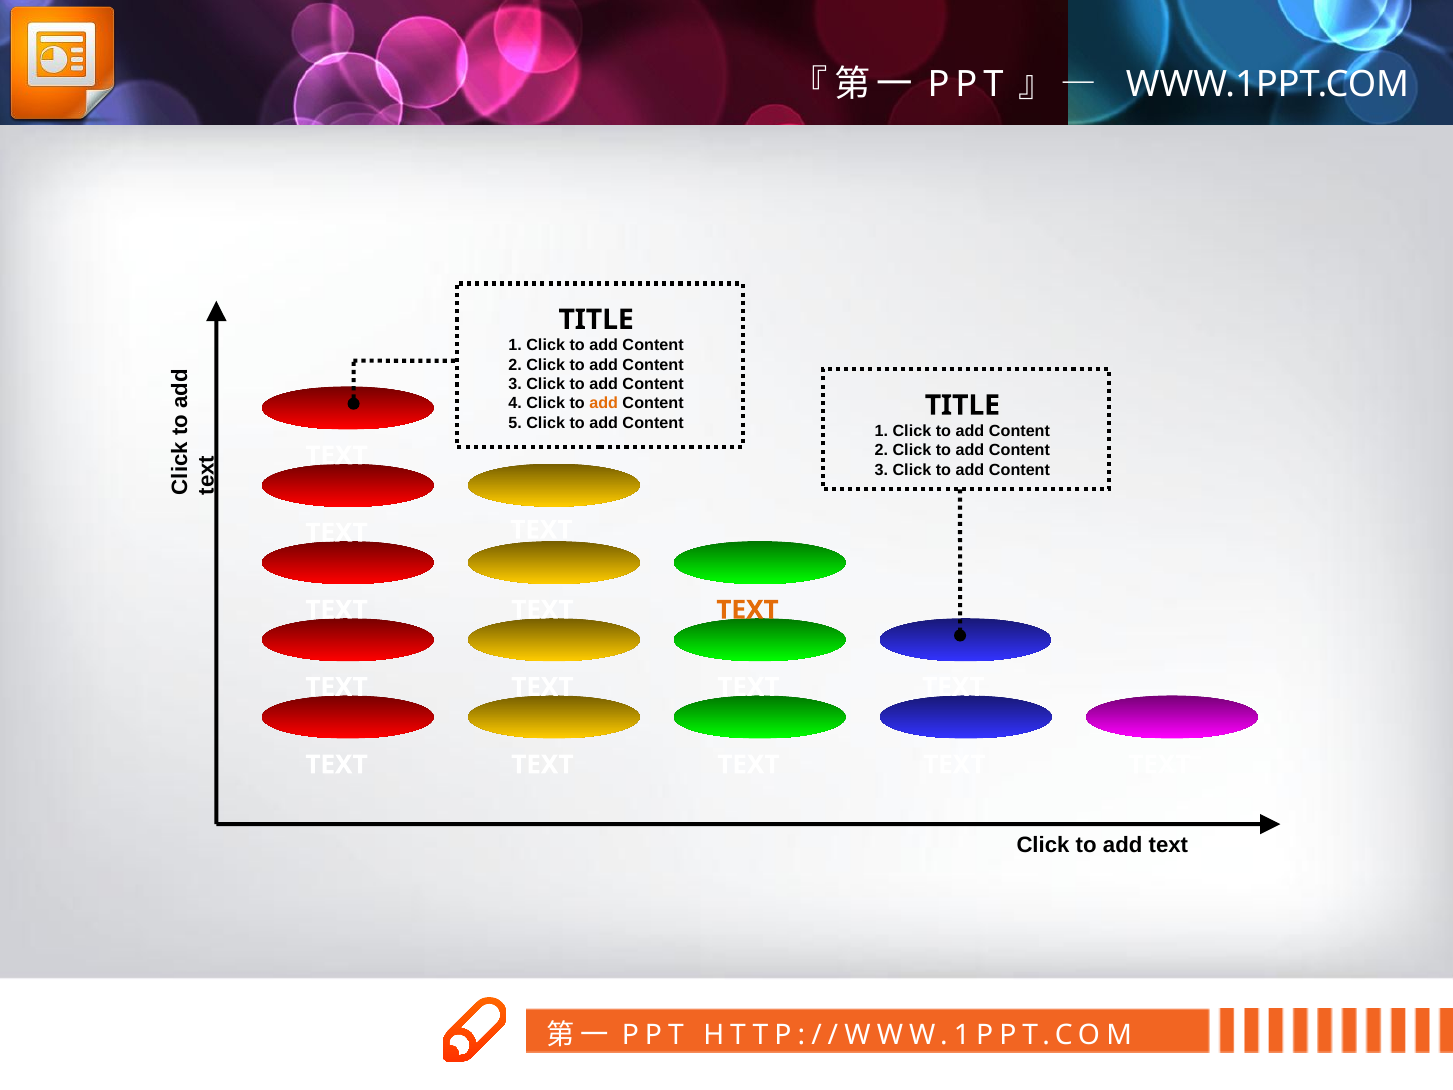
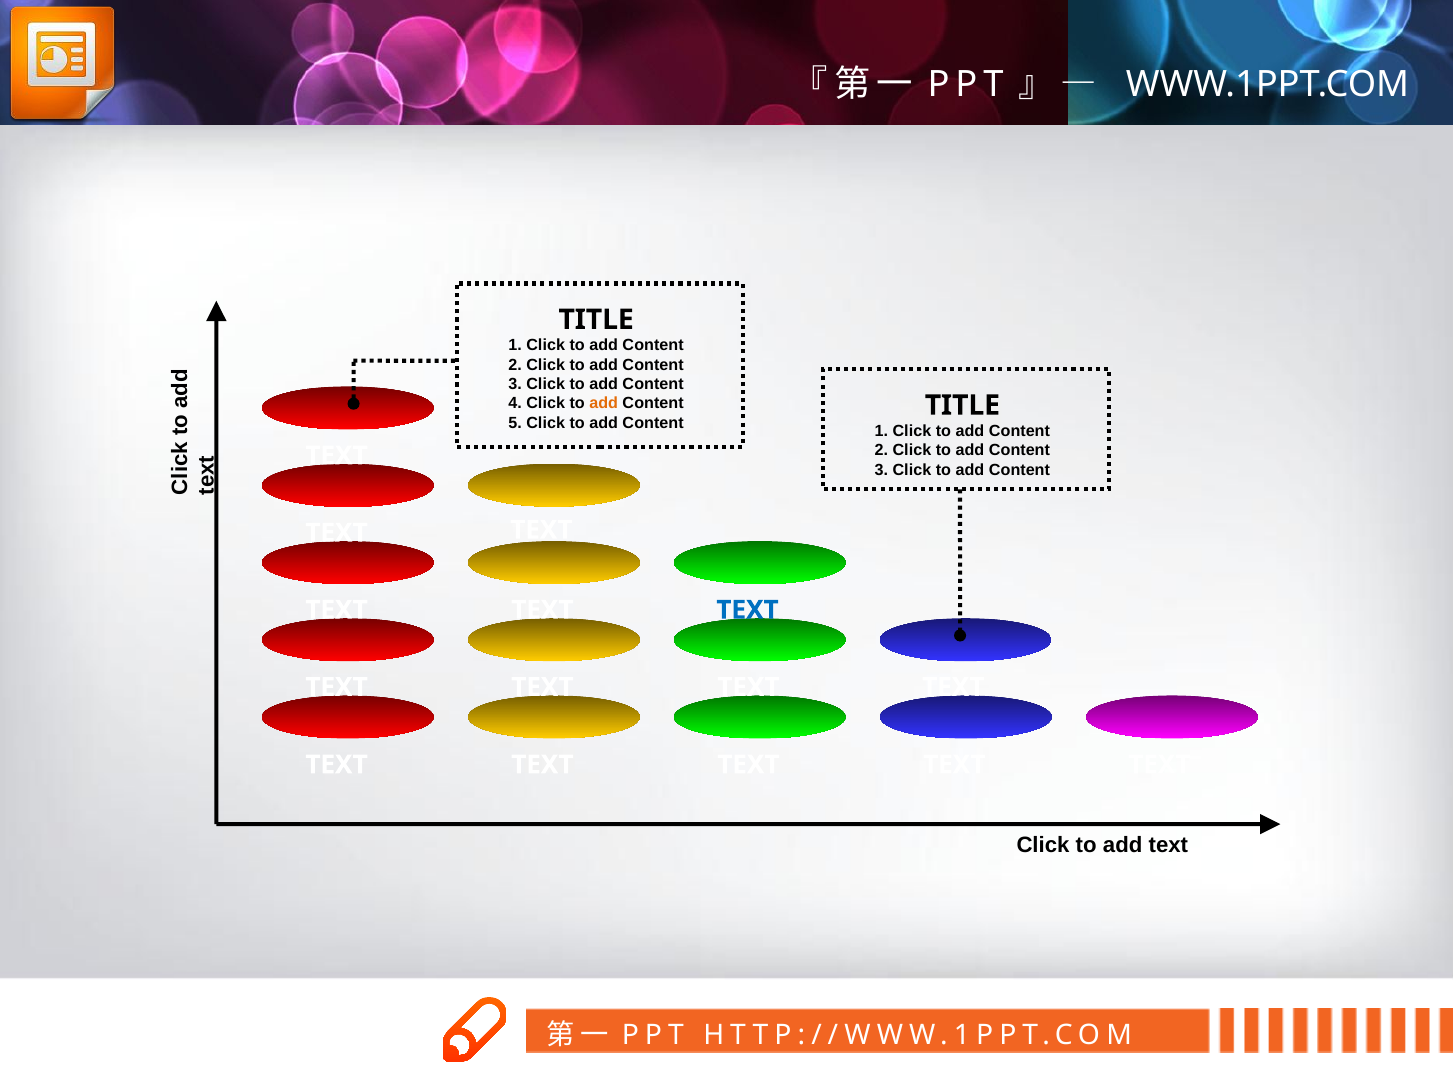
TEXT at (747, 610) colour: orange -> blue
